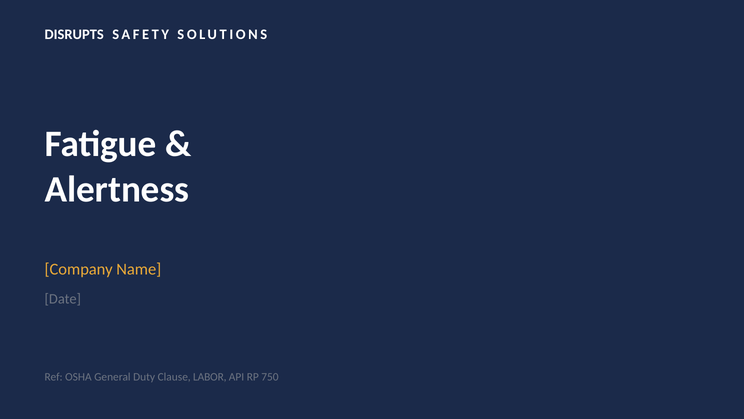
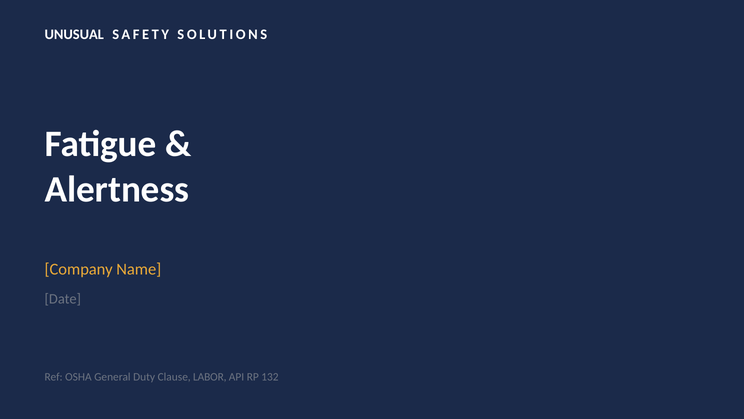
DISRUPTS: DISRUPTS -> UNUSUAL
750: 750 -> 132
